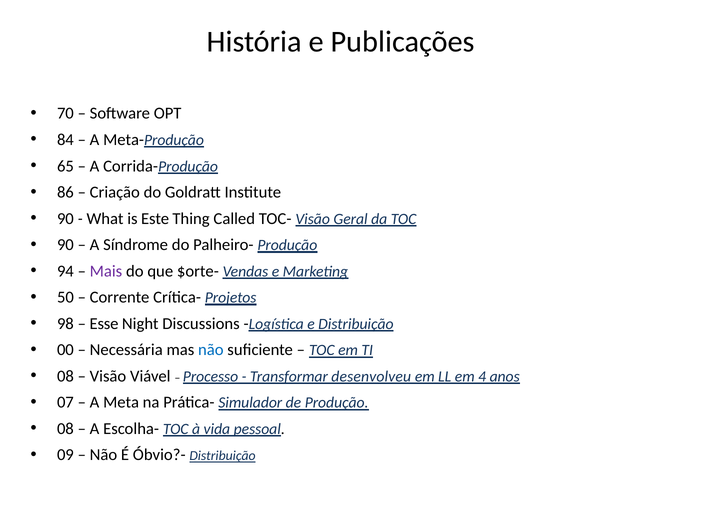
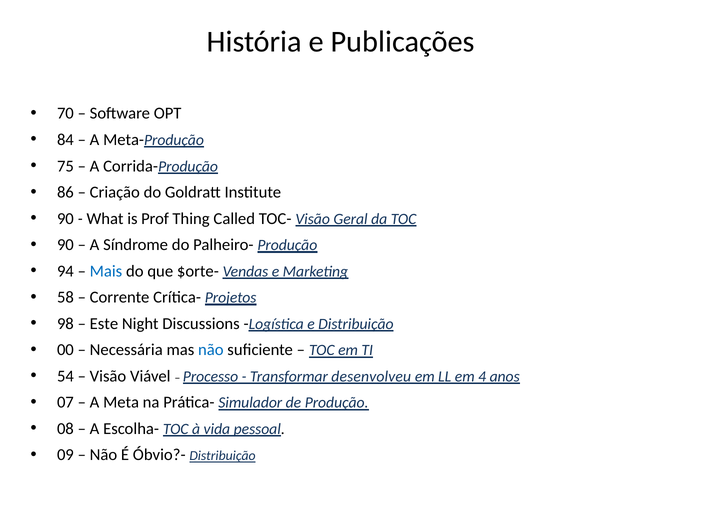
65: 65 -> 75
Este: Este -> Prof
Mais colour: purple -> blue
50: 50 -> 58
Esse: Esse -> Este
08 at (65, 376): 08 -> 54
